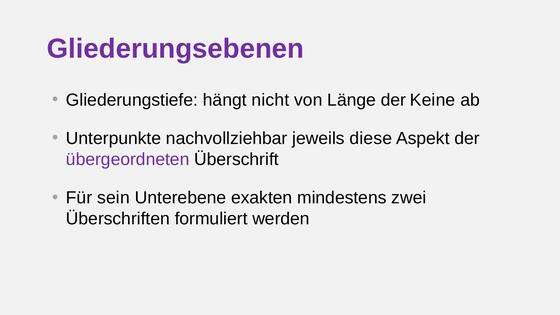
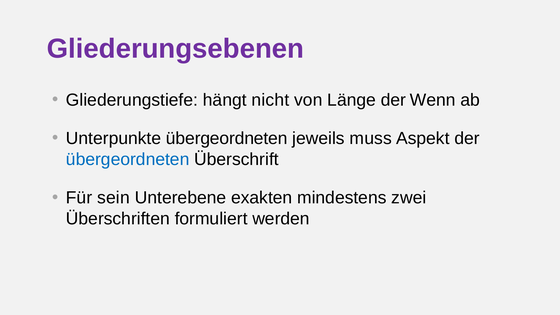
Keine: Keine -> Wenn
Unterpunkte nachvollziehbar: nachvollziehbar -> übergeordneten
diese: diese -> muss
übergeordneten at (128, 159) colour: purple -> blue
